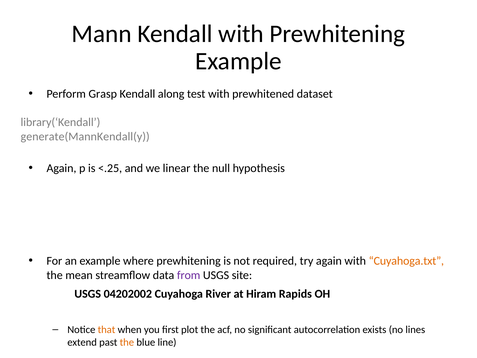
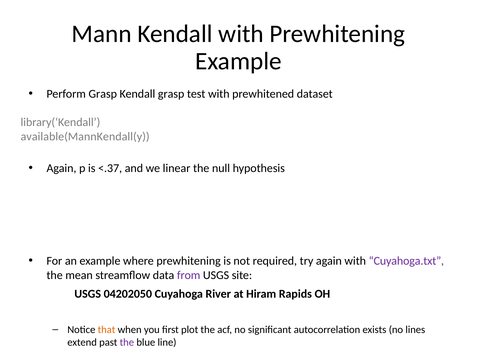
Kendall along: along -> grasp
generate(MannKendall(y: generate(MannKendall(y -> available(MannKendall(y
<.25: <.25 -> <.37
Cuyahoga.txt colour: orange -> purple
04202002: 04202002 -> 04202050
the at (127, 342) colour: orange -> purple
